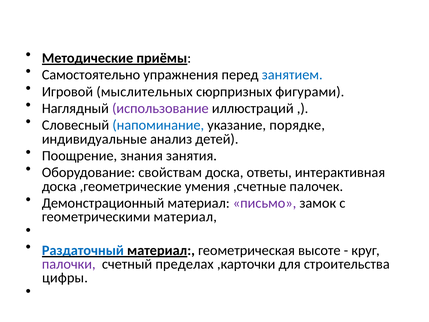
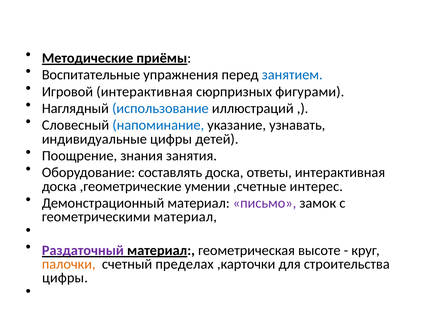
Самостоятельно: Самостоятельно -> Воспитательные
Игровой мыслительных: мыслительных -> интерактивная
использование colour: purple -> blue
порядке: порядке -> узнавать
индивидуальные анализ: анализ -> цифры
свойствам: свойствам -> составлять
умения: умения -> умении
палочек: палочек -> интерес
Раздаточный colour: blue -> purple
палочки colour: purple -> orange
